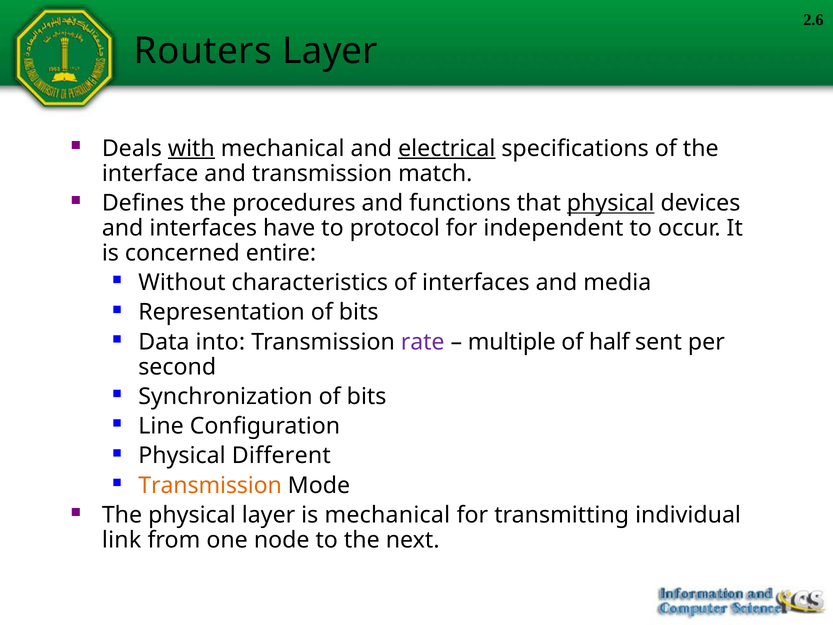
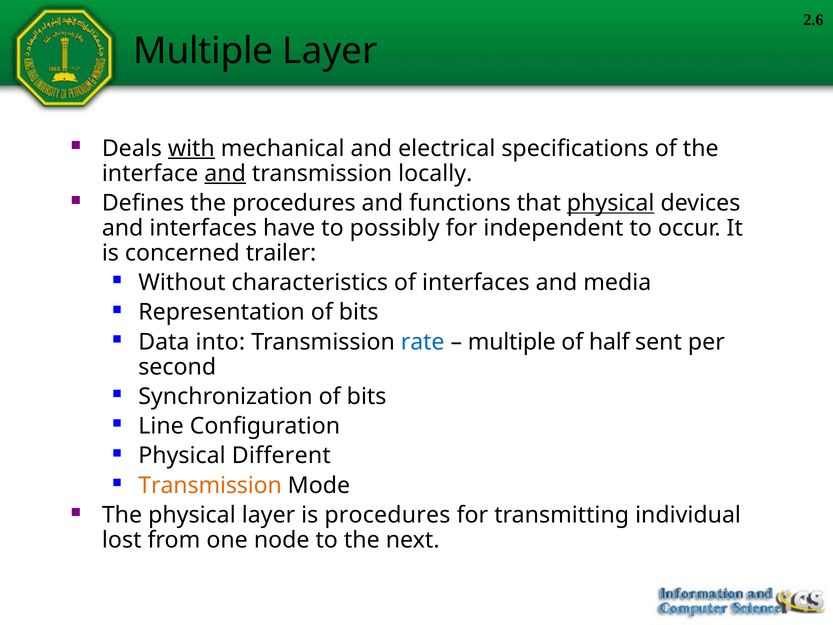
Routers at (203, 51): Routers -> Multiple
electrical underline: present -> none
and at (225, 173) underline: none -> present
match: match -> locally
protocol: protocol -> possibly
entire: entire -> trailer
rate colour: purple -> blue
is mechanical: mechanical -> procedures
link: link -> lost
